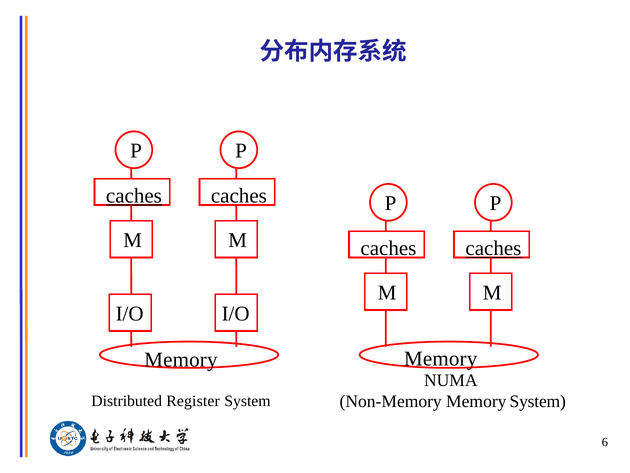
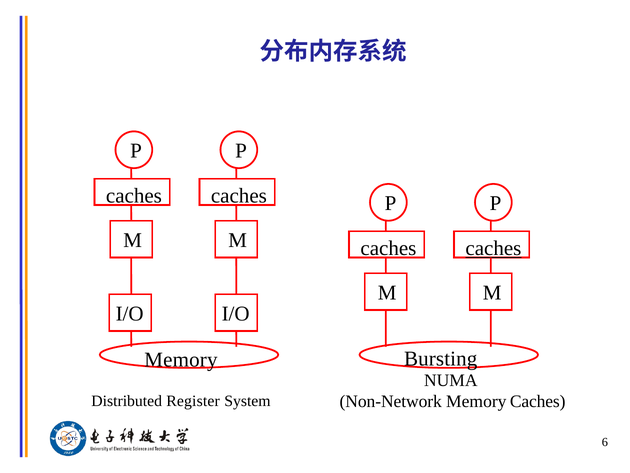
caches at (134, 196) underline: present -> none
Memory at (441, 358): Memory -> Bursting
Non-Memory: Non-Memory -> Non-Network
Memory System: System -> Caches
